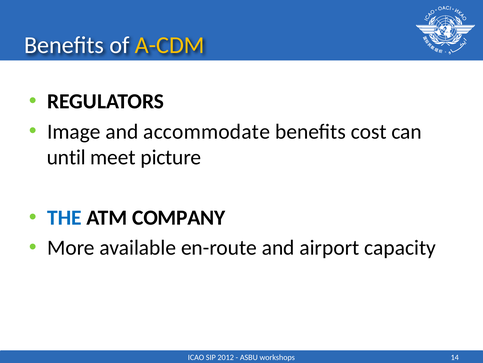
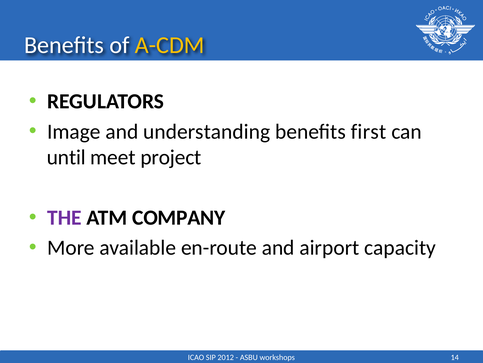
accommodate: accommodate -> understanding
cost: cost -> first
picture: picture -> project
THE colour: blue -> purple
